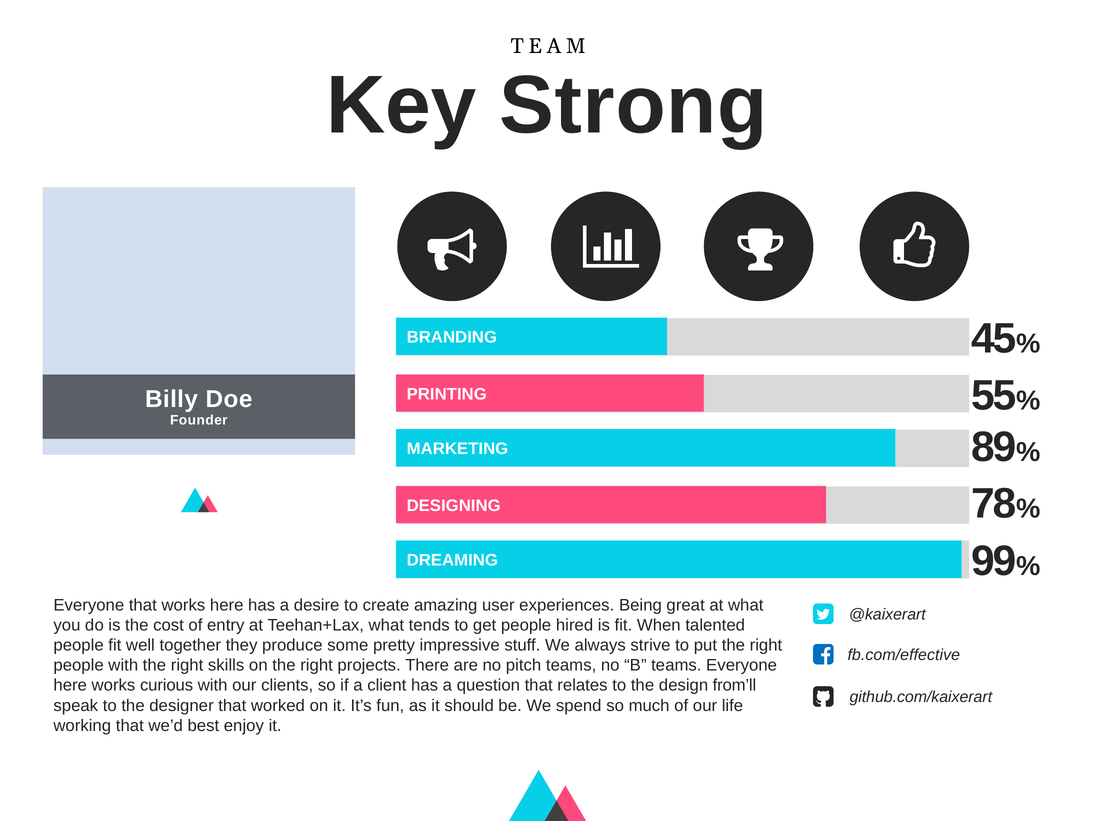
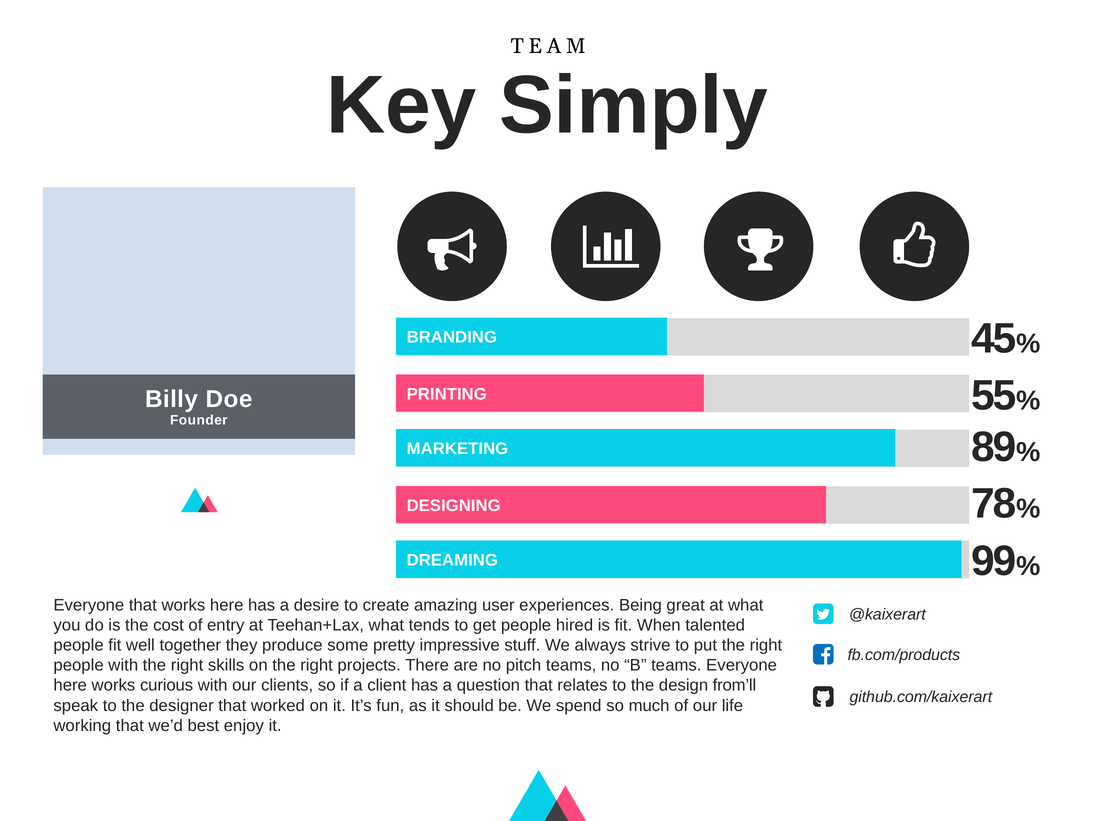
Strong: Strong -> Simply
fb.com/effective: fb.com/effective -> fb.com/products
